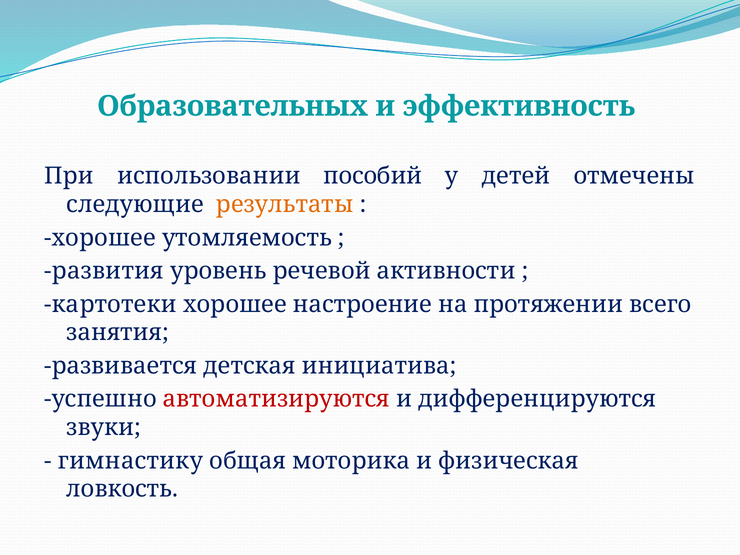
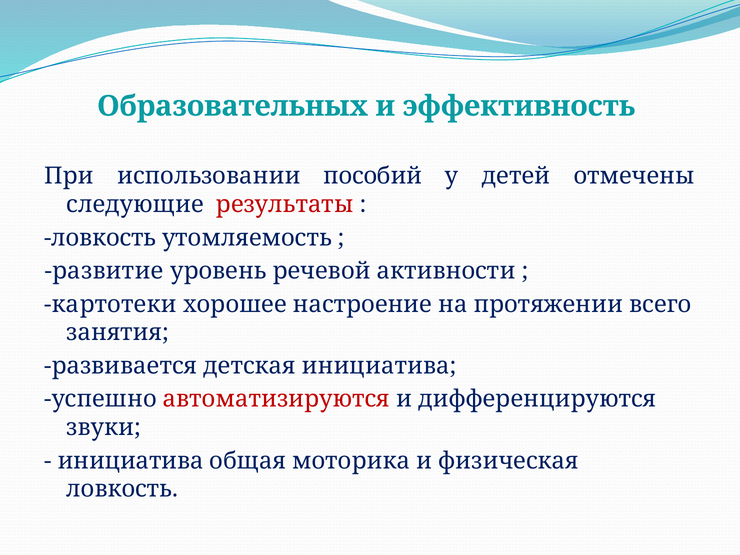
результаты colour: orange -> red
хорошее at (100, 238): хорошее -> ловкость
развития: развития -> развитие
гимнастику at (130, 461): гимнастику -> инициатива
